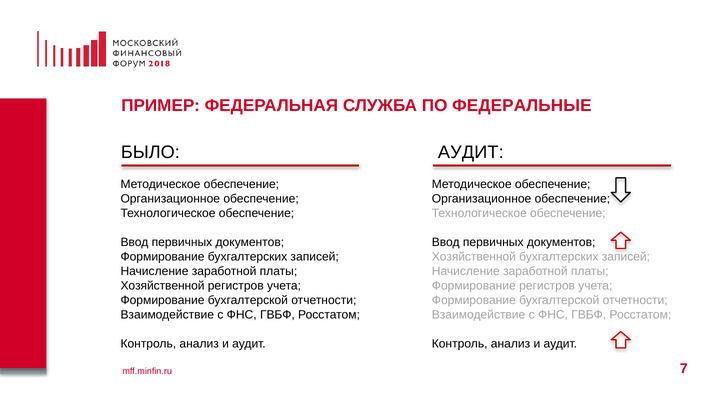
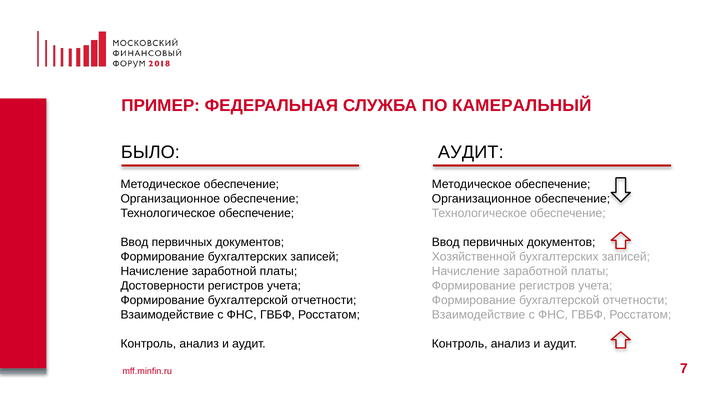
ФЕДЕРАЛЬНЫЕ: ФЕДЕРАЛЬНЫЕ -> КАМЕРАЛЬНЫЙ
Хозяйственной at (163, 286): Хозяйственной -> Достоверности
